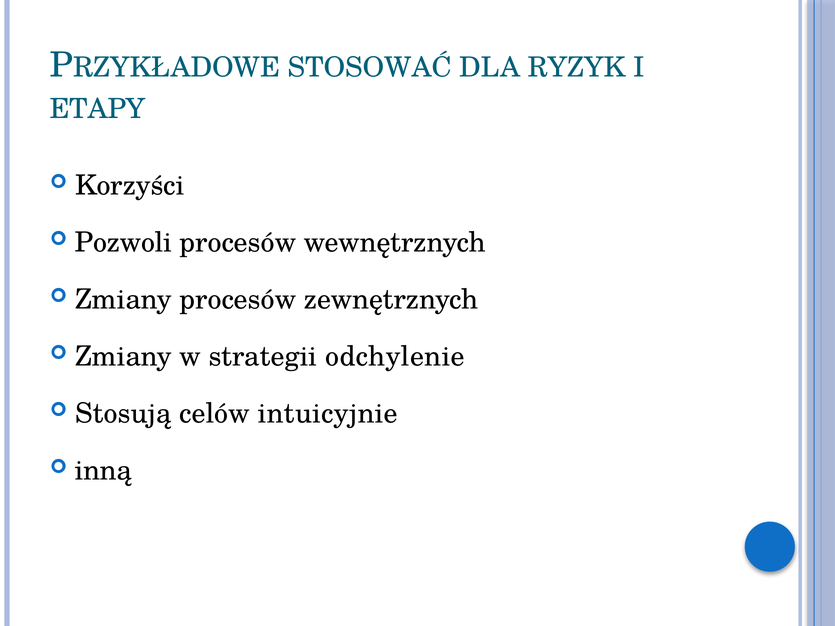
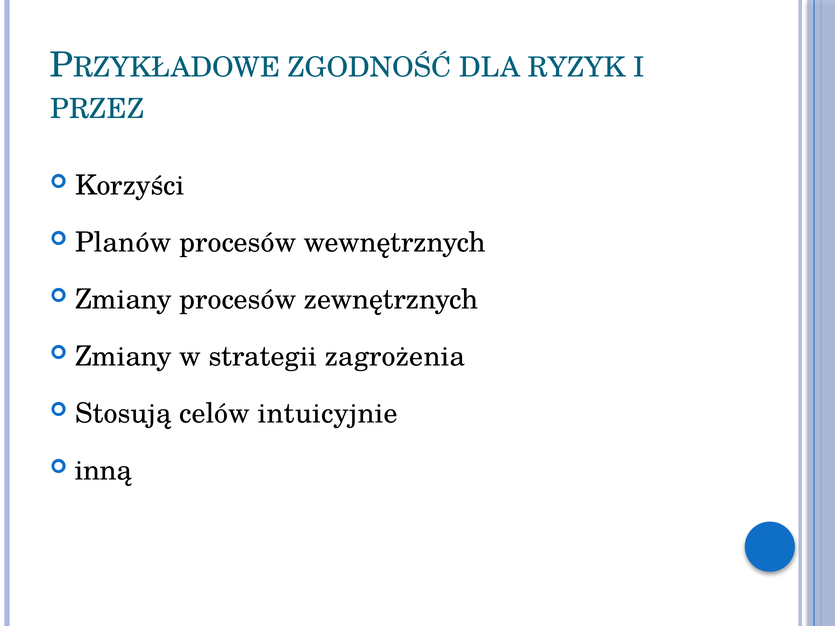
STOSOWAĆ: STOSOWAĆ -> ZGODNOŚĆ
ETAPY: ETAPY -> PRZEZ
Pozwoli: Pozwoli -> Planów
odchylenie: odchylenie -> zagrożenia
